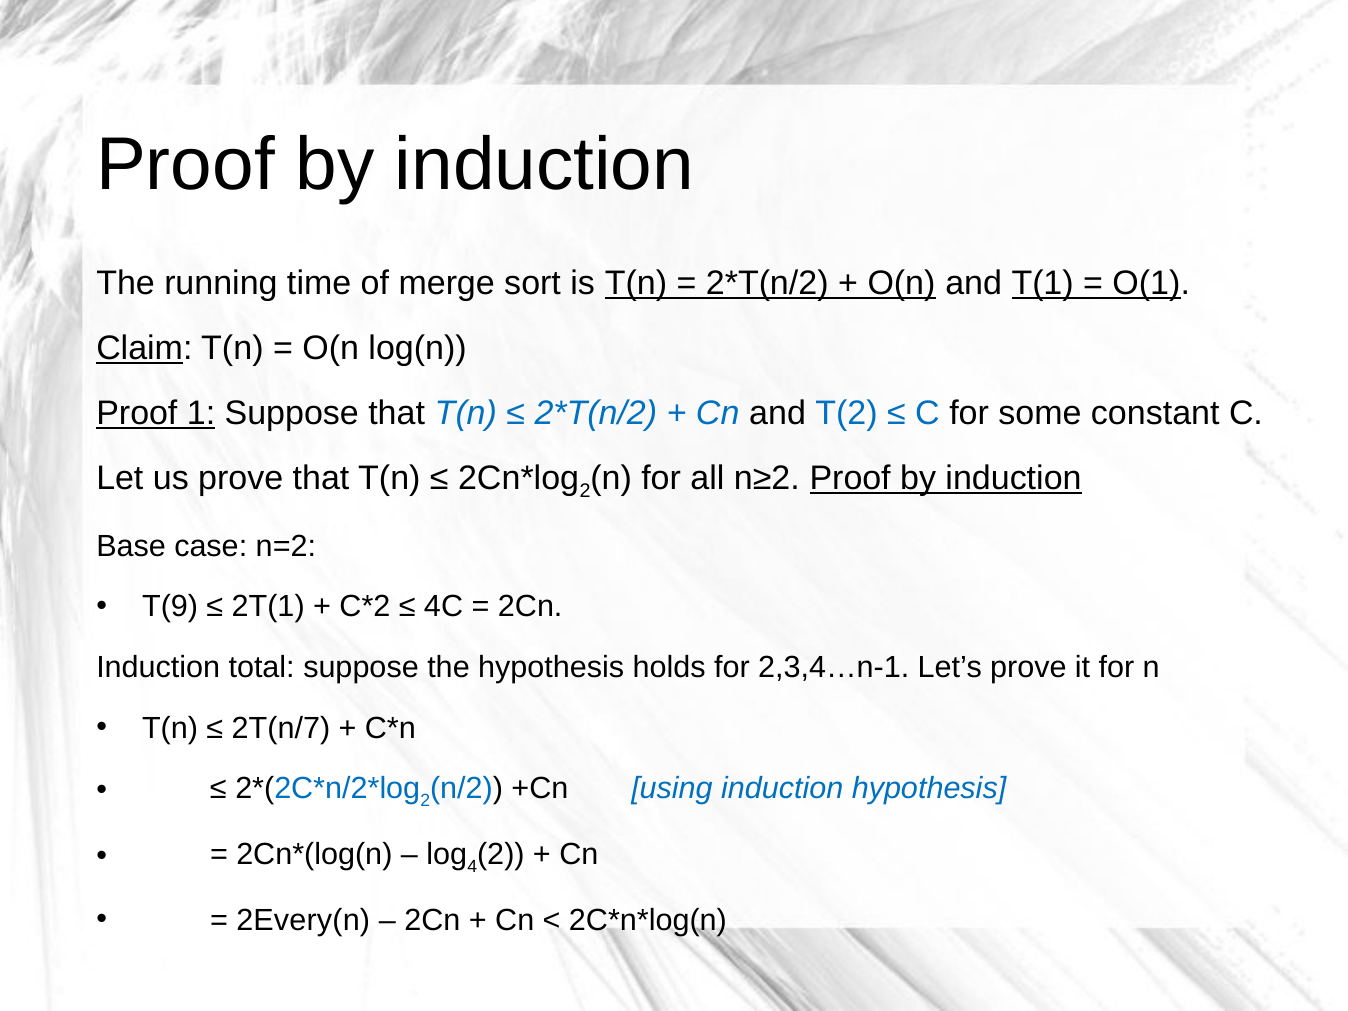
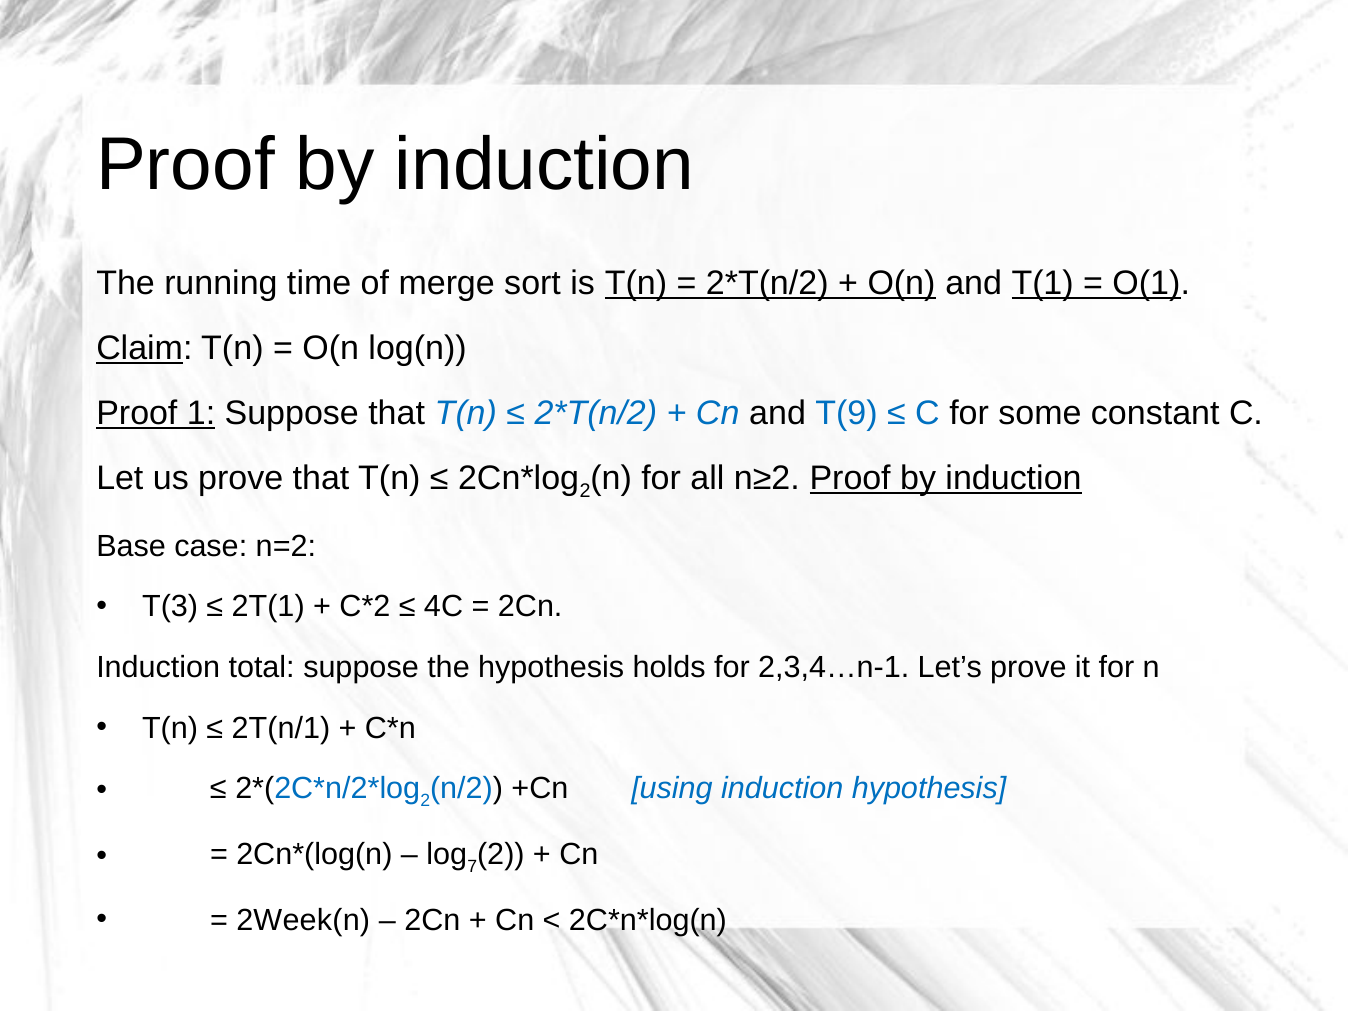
T(2: T(2 -> T(9
T(9: T(9 -> T(3
2T(n/7: 2T(n/7 -> 2T(n/1
4: 4 -> 7
2Every(n: 2Every(n -> 2Week(n
